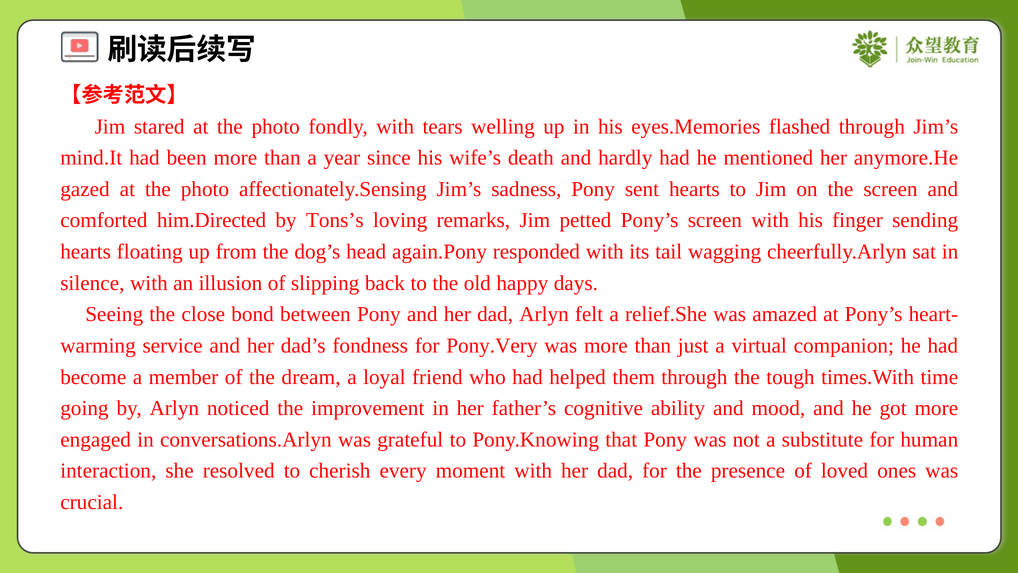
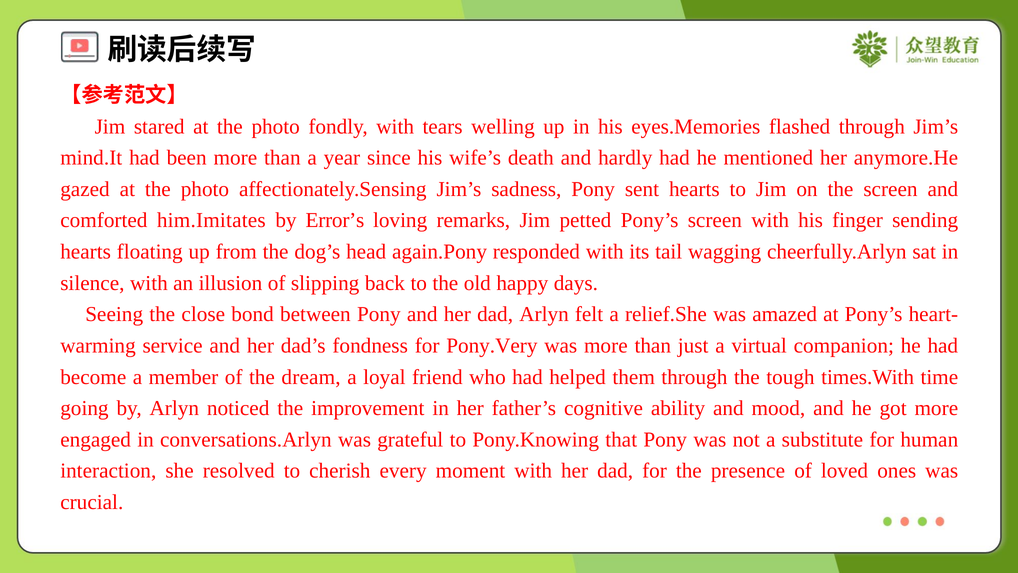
him.Directed: him.Directed -> him.Imitates
Tons’s: Tons’s -> Error’s
